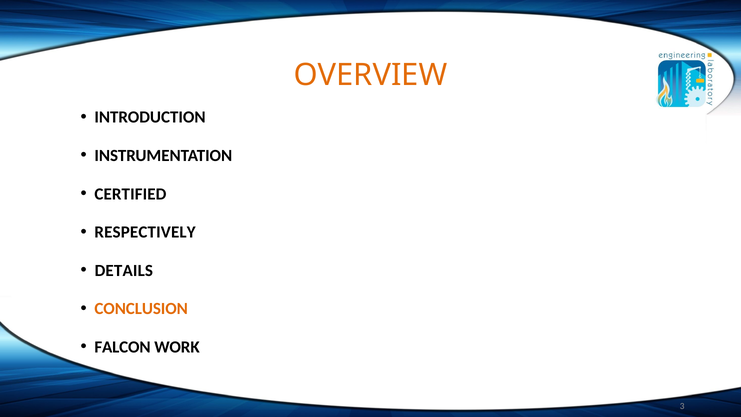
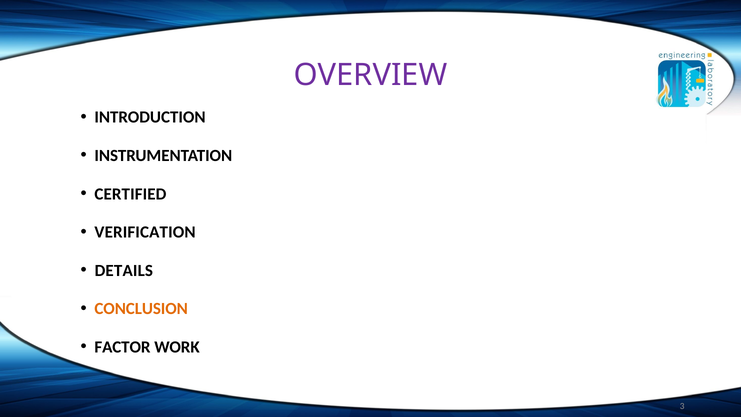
OVERVIEW colour: orange -> purple
RESPECTIVELY: RESPECTIVELY -> VERIFICATION
FALCON: FALCON -> FACTOR
